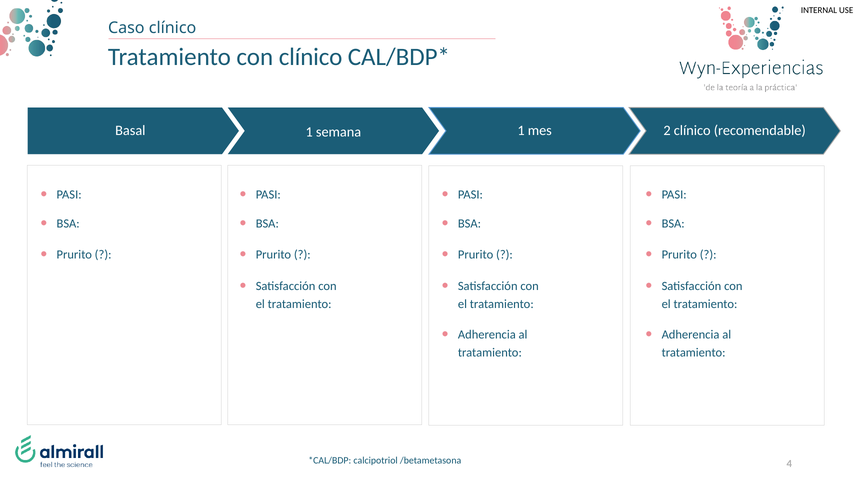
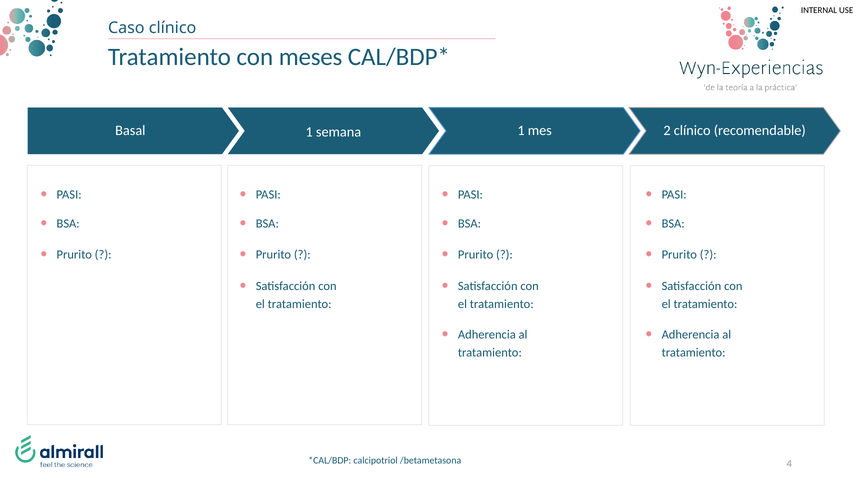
con clínico: clínico -> meses
